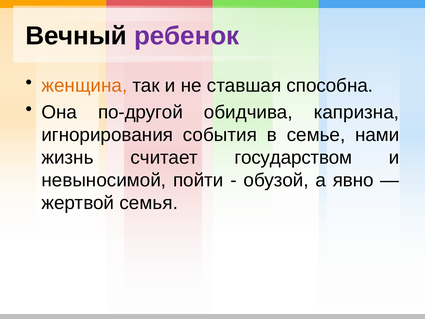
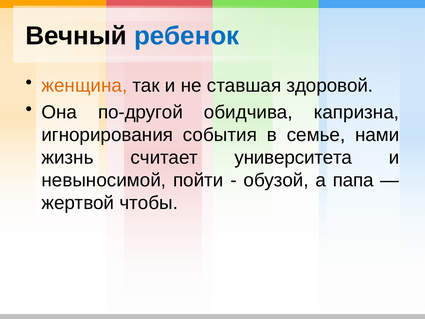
ребенок colour: purple -> blue
способна: способна -> здоровой
государством: государством -> университета
явно: явно -> папа
семья: семья -> чтобы
